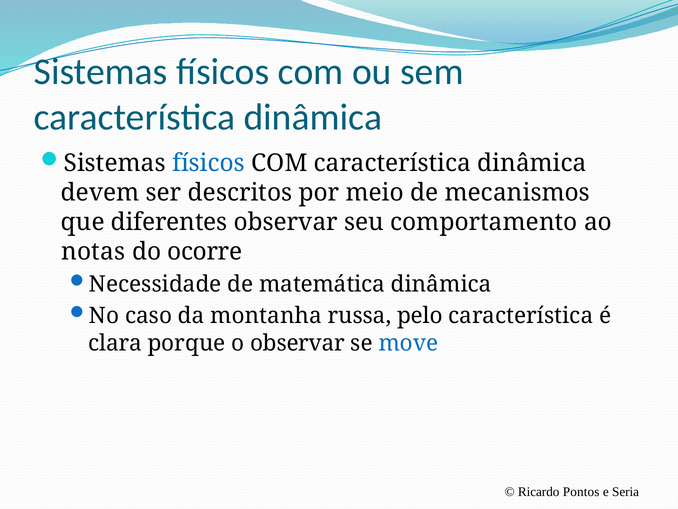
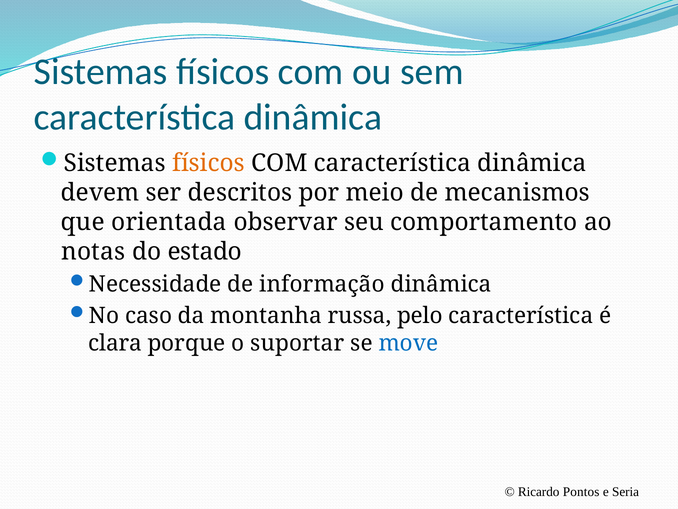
físicos at (209, 163) colour: blue -> orange
diferentes: diferentes -> orientada
ocorre: ocorre -> estado
matemática: matemática -> informação
o observar: observar -> suportar
